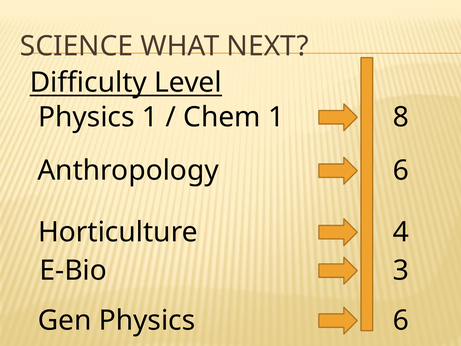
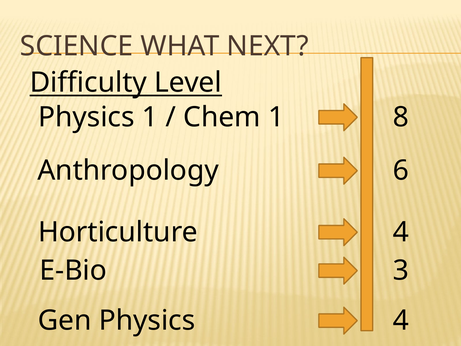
Physics 6: 6 -> 4
